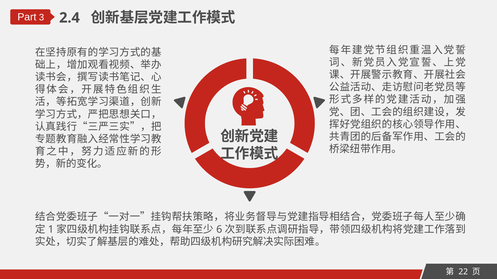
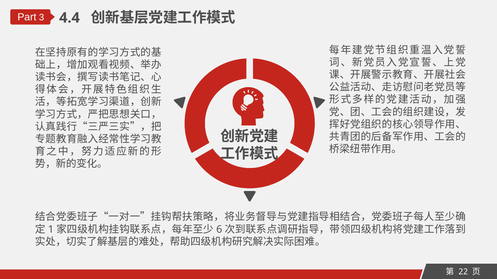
2.4: 2.4 -> 4.4
